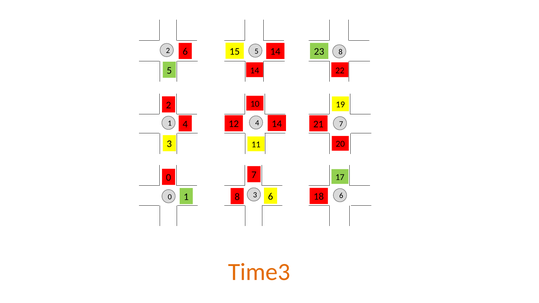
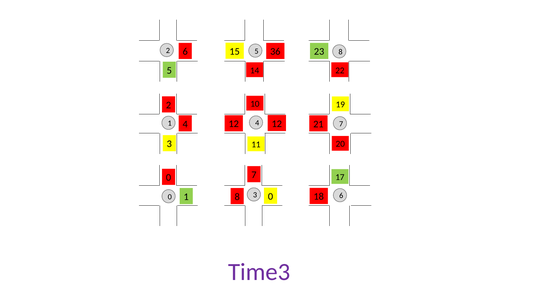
15 14: 14 -> 36
12 14: 14 -> 12
8 6: 6 -> 0
Time3 colour: orange -> purple
